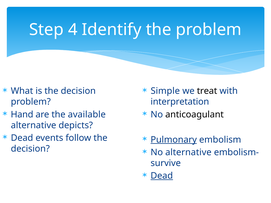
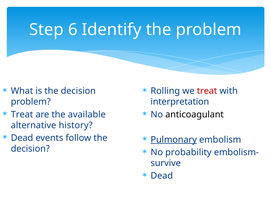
4: 4 -> 6
Simple: Simple -> Rolling
treat at (207, 91) colour: black -> red
Hand at (22, 115): Hand -> Treat
depicts: depicts -> history
No alternative: alternative -> probability
Dead at (162, 176) underline: present -> none
